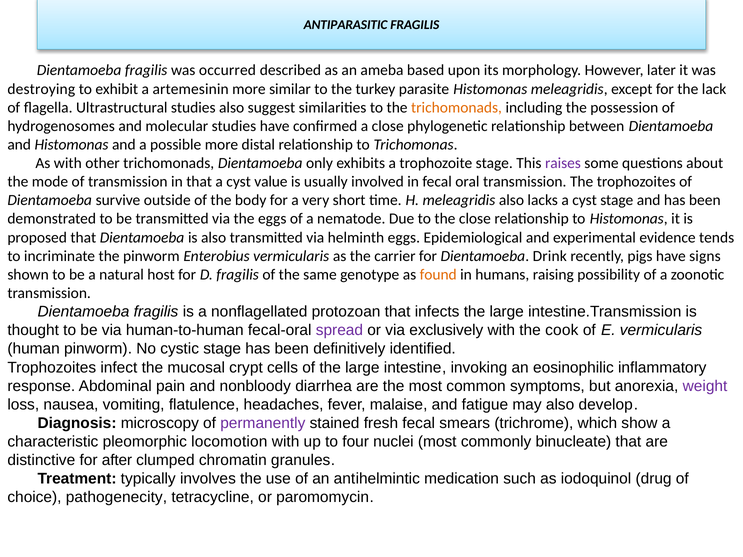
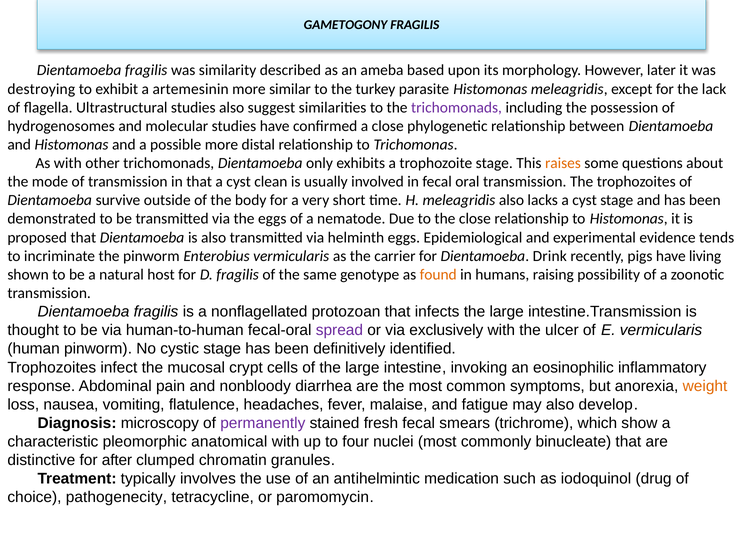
ANTIPARASITIC: ANTIPARASITIC -> GAMETOGONY
occurred: occurred -> similarity
trichomonads at (457, 108) colour: orange -> purple
raises colour: purple -> orange
value: value -> clean
signs: signs -> living
cook: cook -> ulcer
weight colour: purple -> orange
locomotion: locomotion -> anatomical
